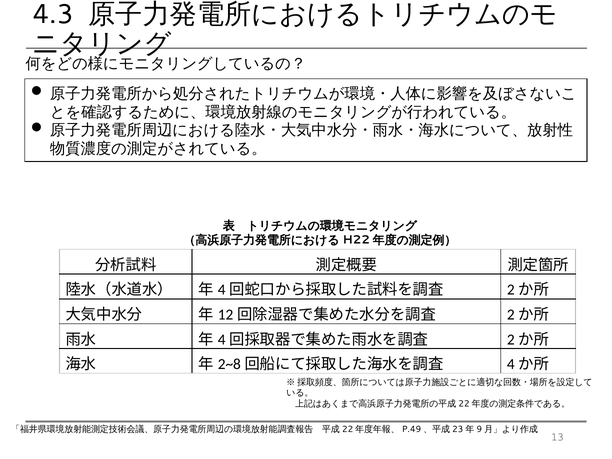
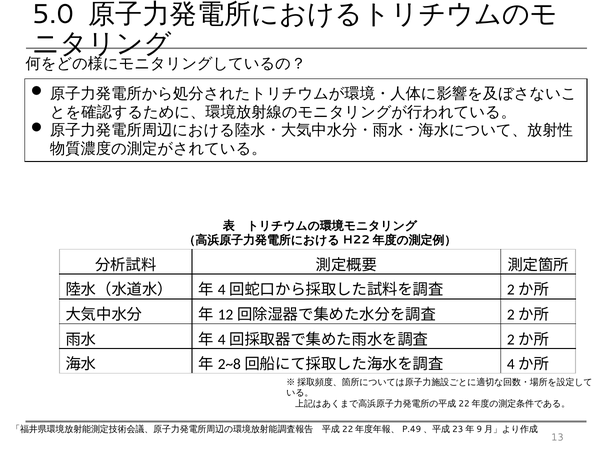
4.3: 4.3 -> 5.0
